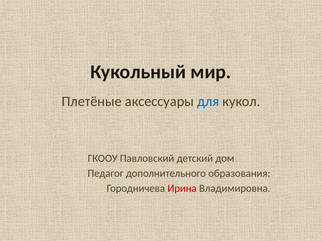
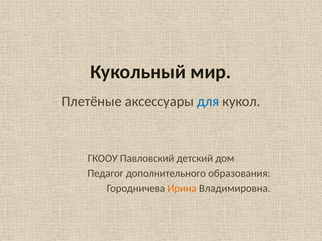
Ирина colour: red -> orange
